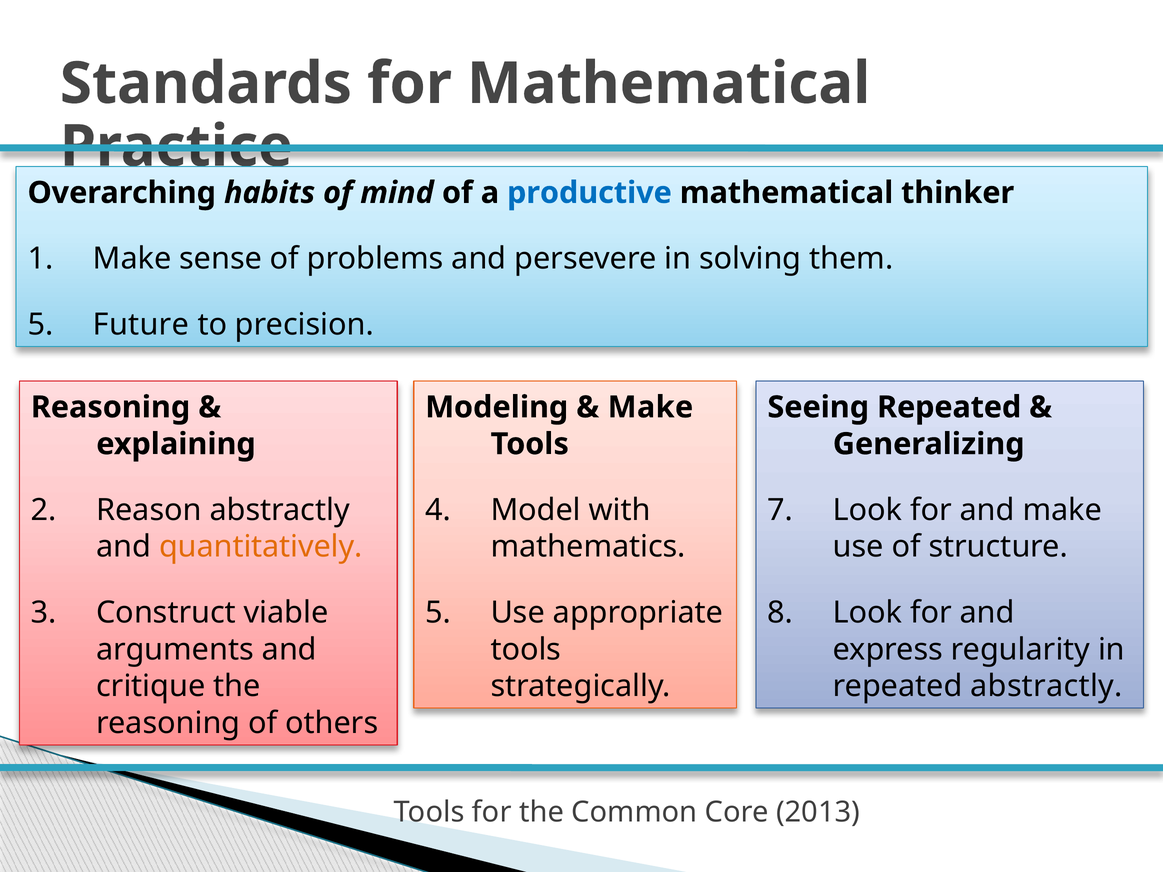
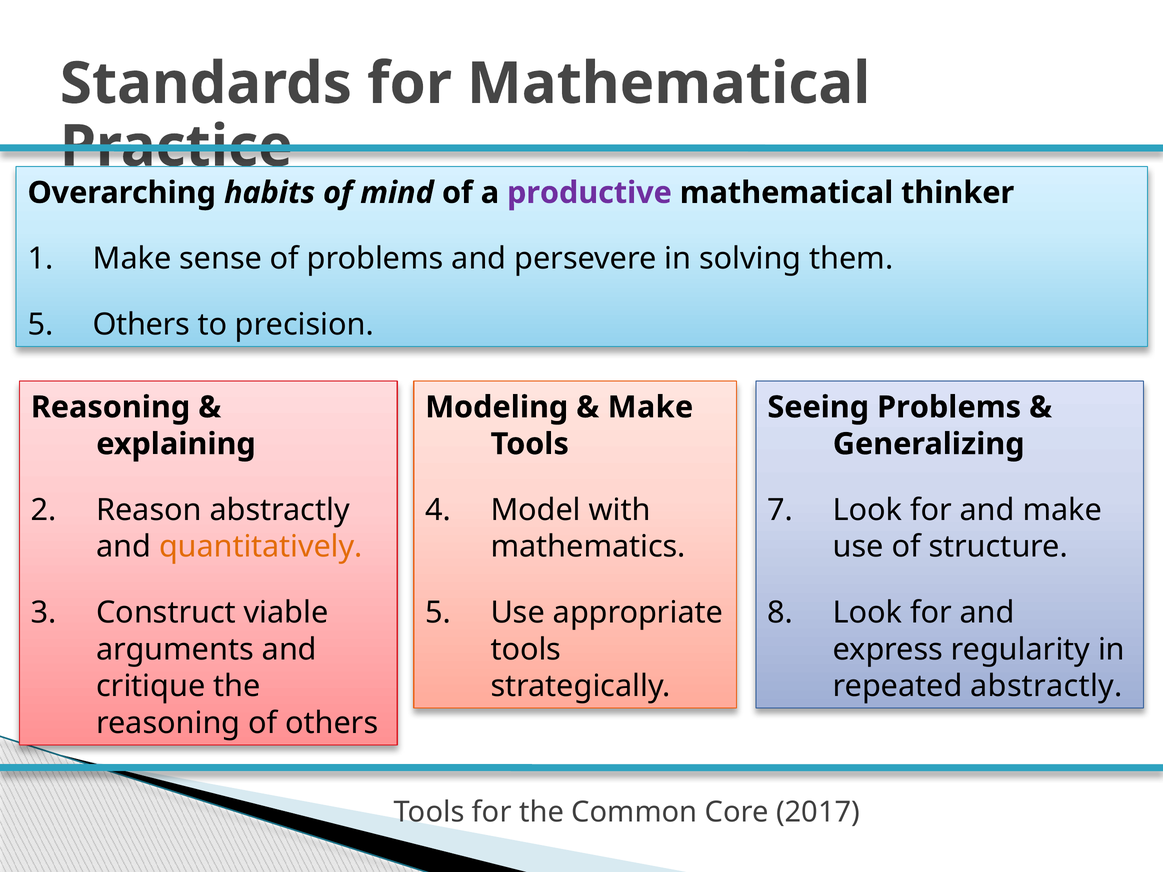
productive colour: blue -> purple
Future at (141, 325): Future -> Others
Seeing Repeated: Repeated -> Problems
2013: 2013 -> 2017
